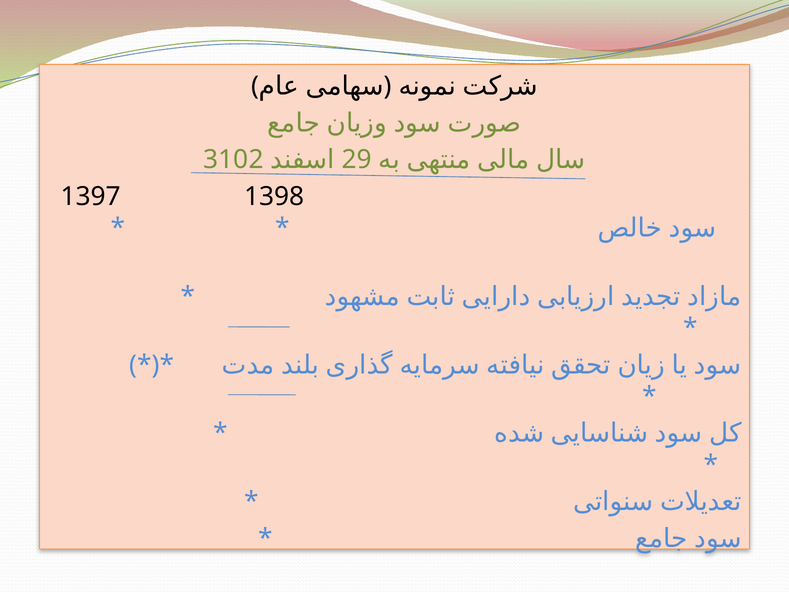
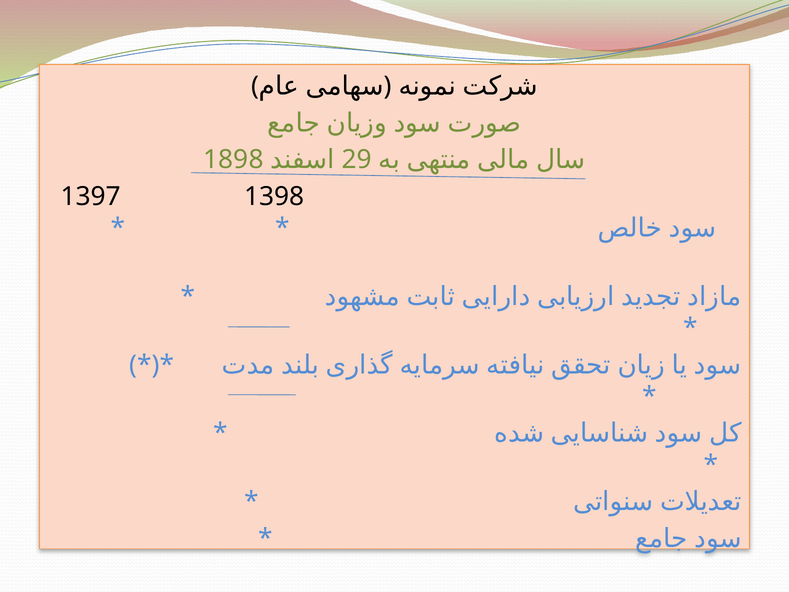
3102: 3102 -> 1898
